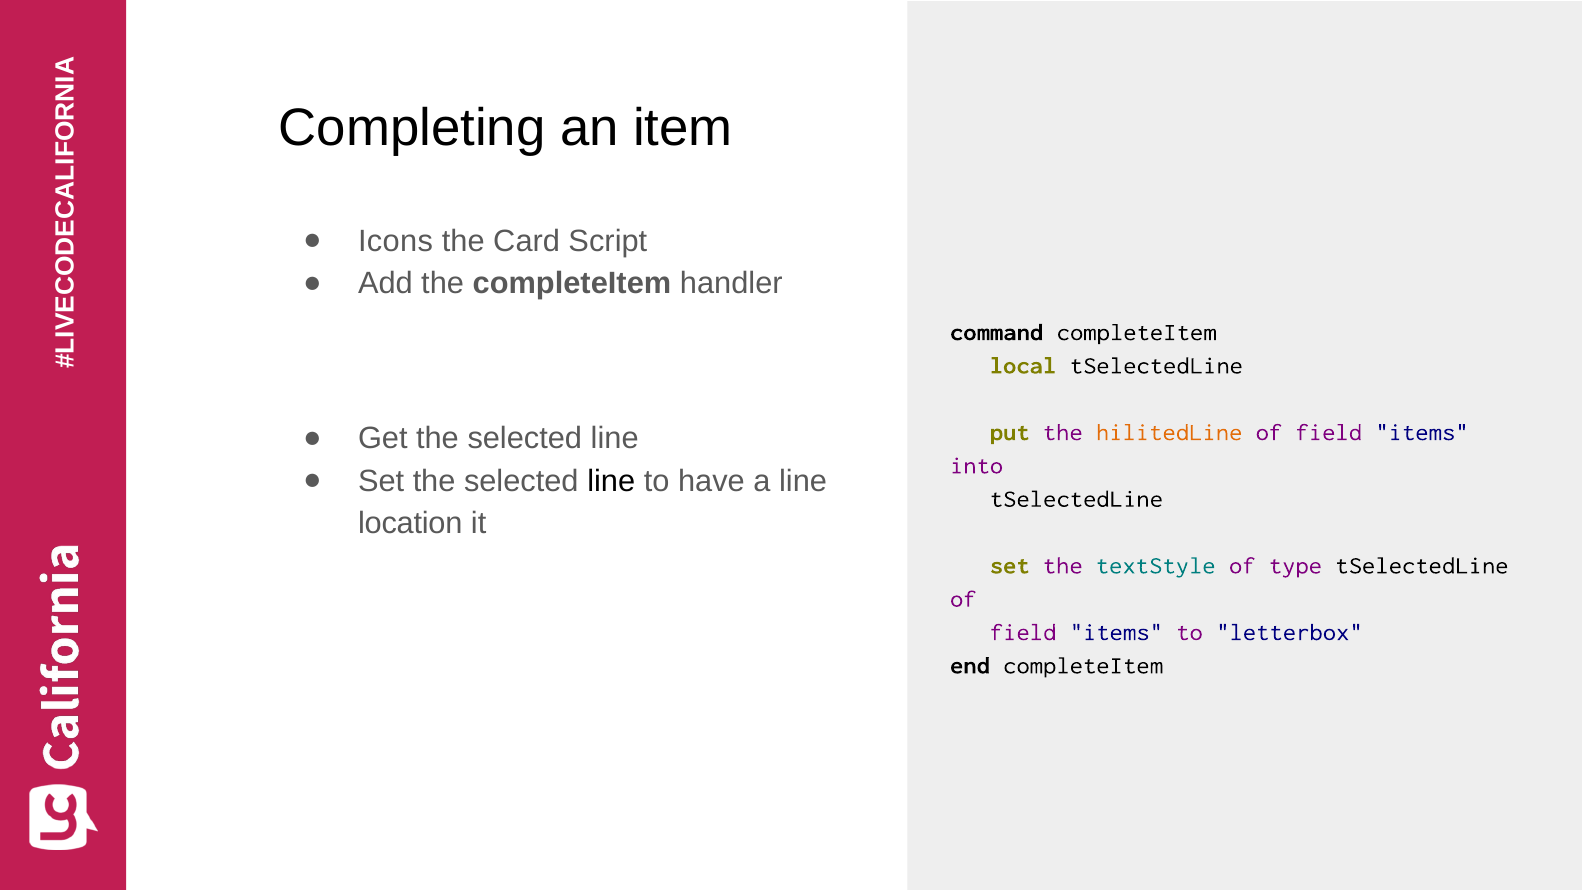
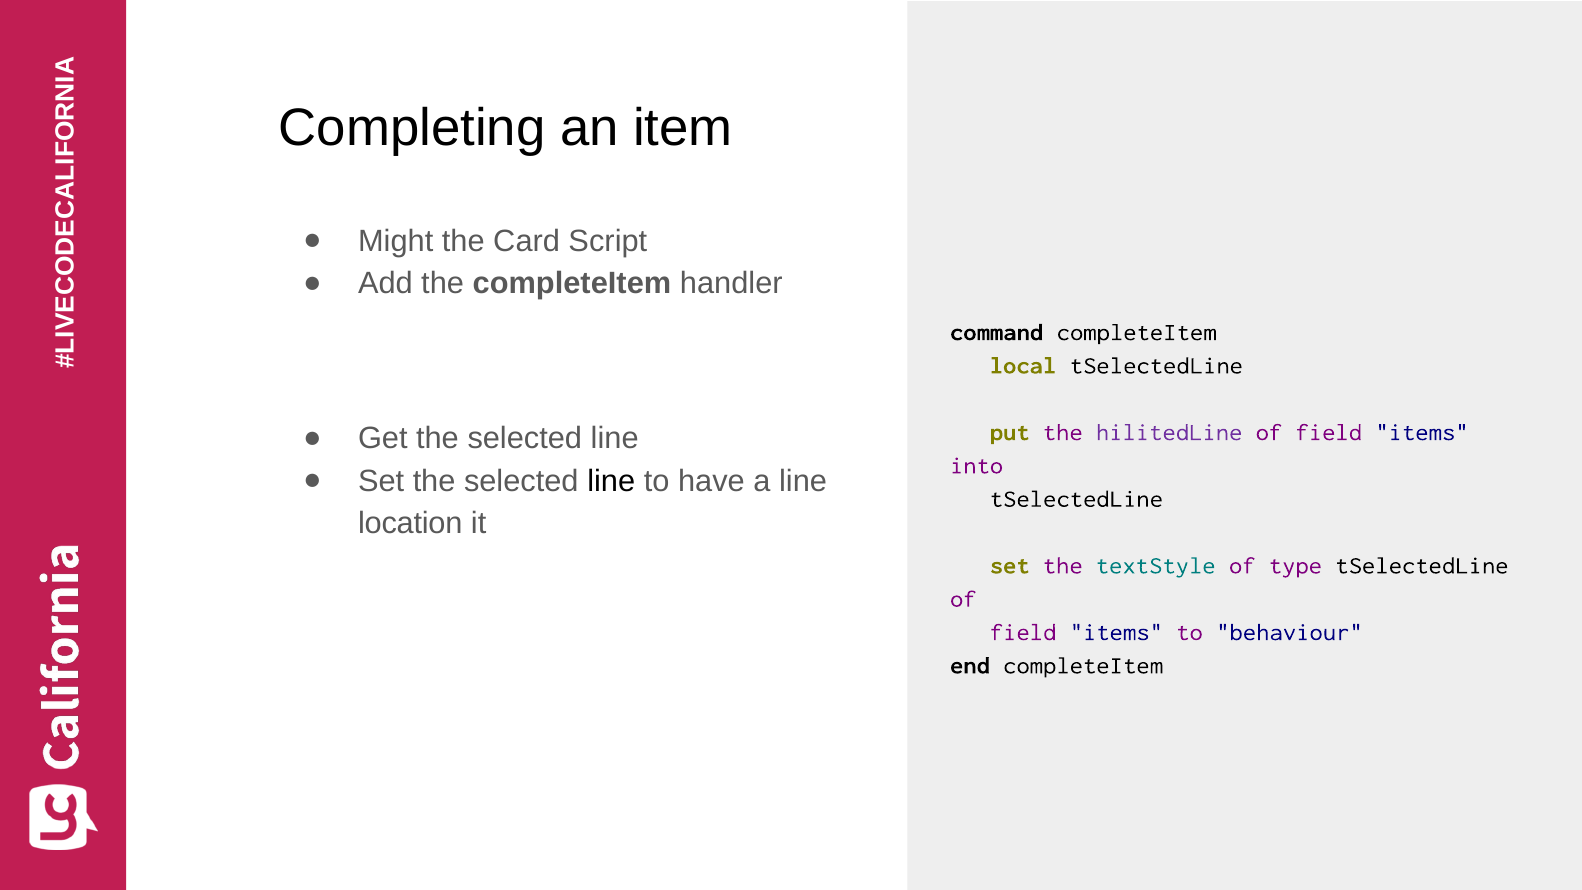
Icons: Icons -> Might
hilitedLine colour: orange -> purple
letterbox: letterbox -> behaviour
